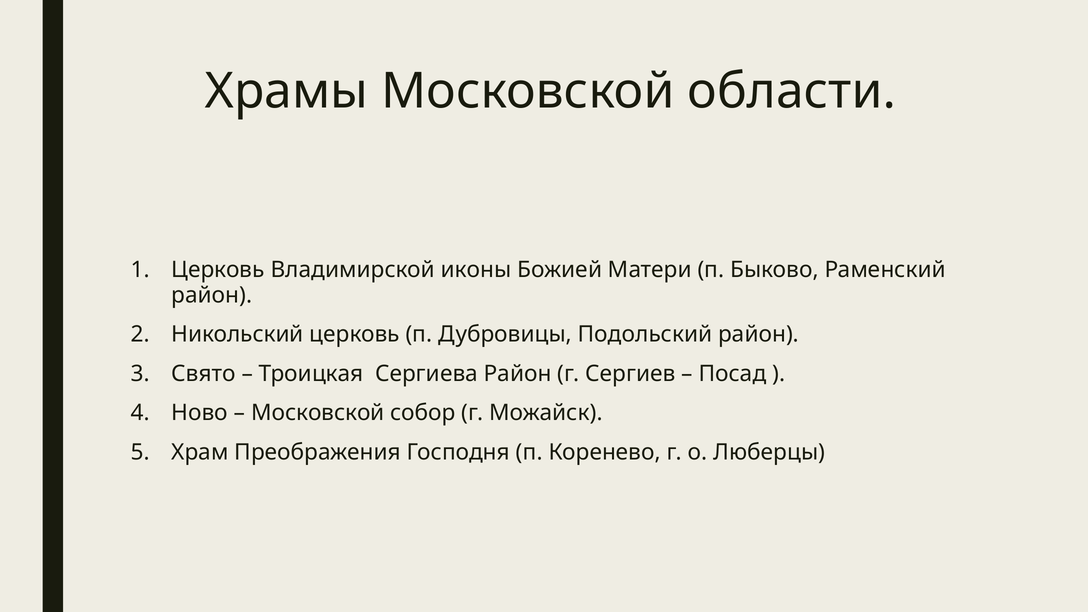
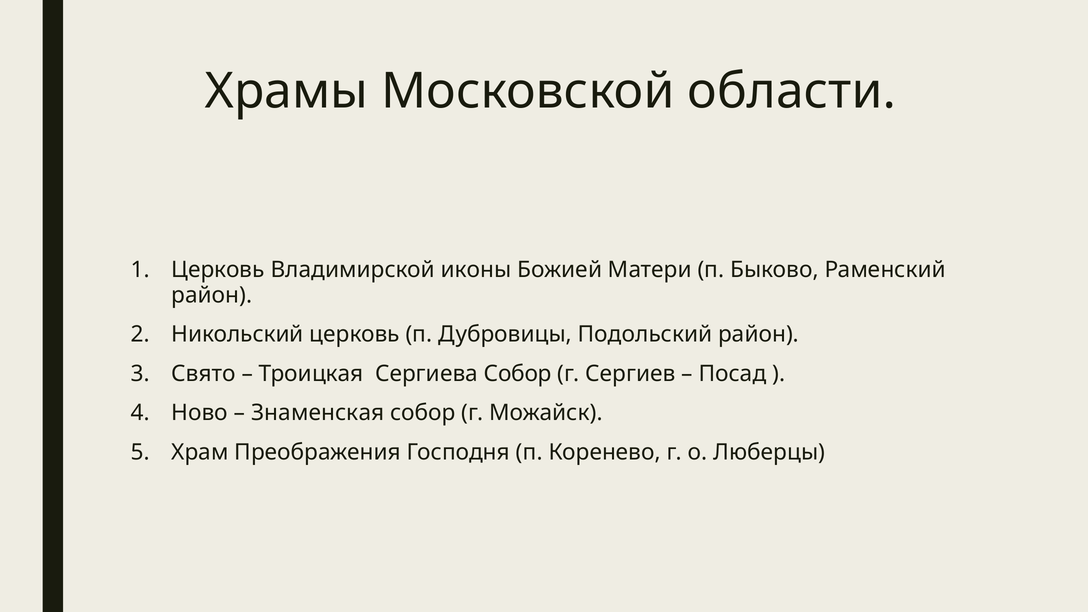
Сергиева Район: Район -> Собор
Московской at (318, 413): Московской -> Знаменская
